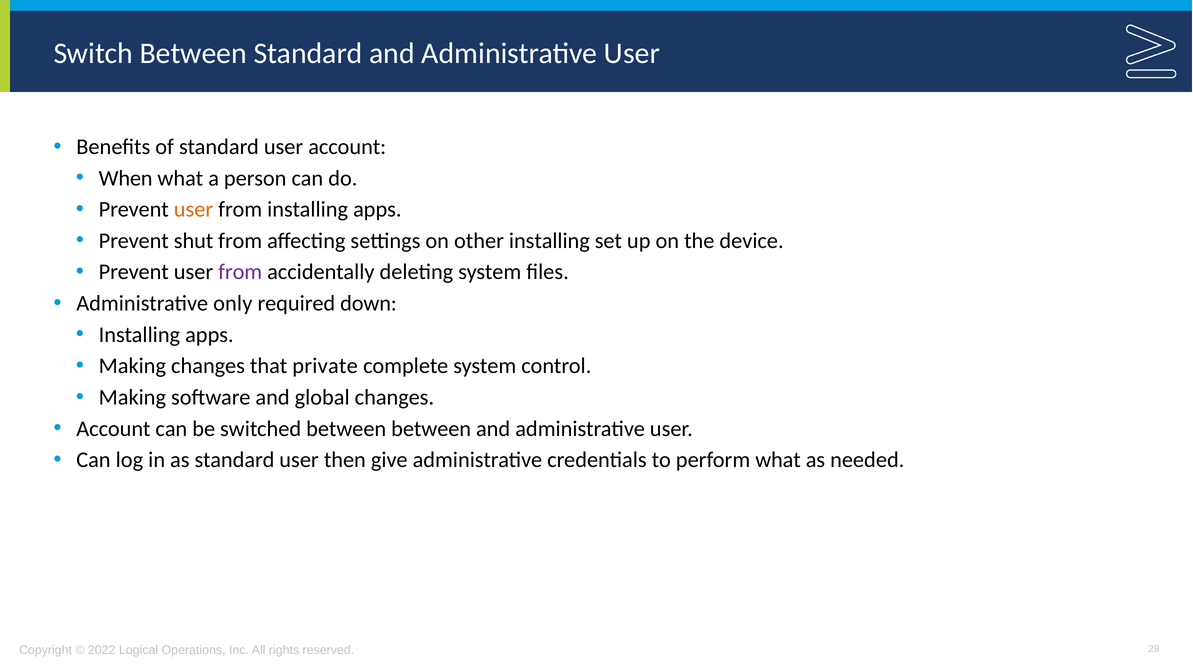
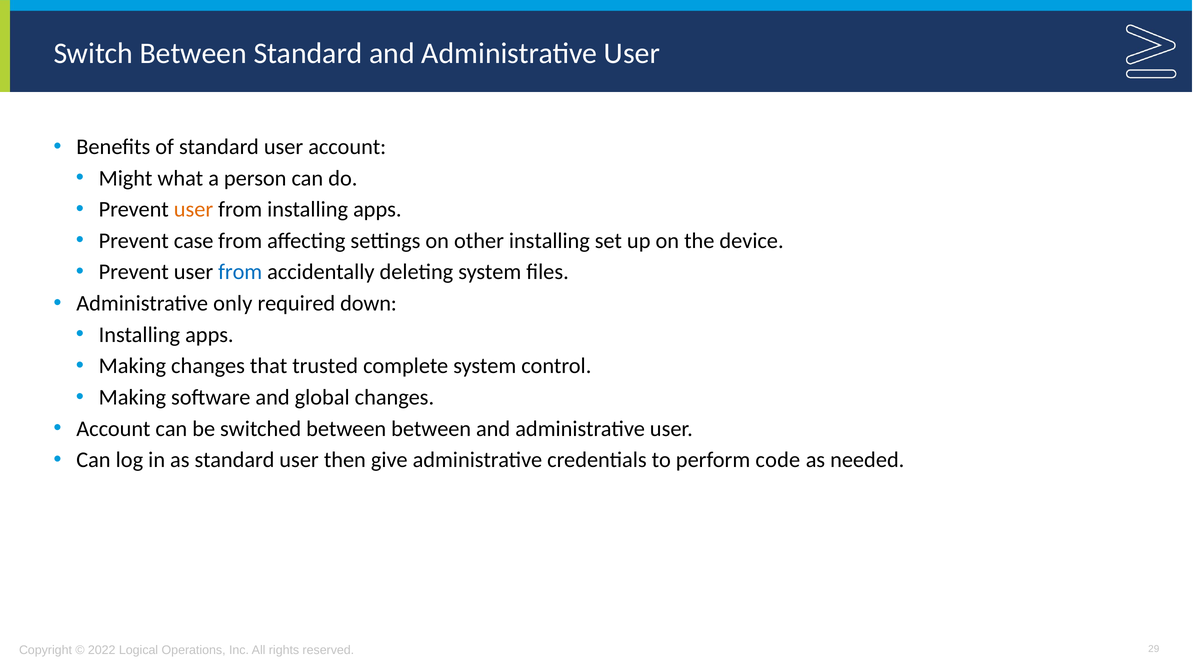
When: When -> Might
shut: shut -> case
from at (240, 272) colour: purple -> blue
private: private -> trusted
perform what: what -> code
